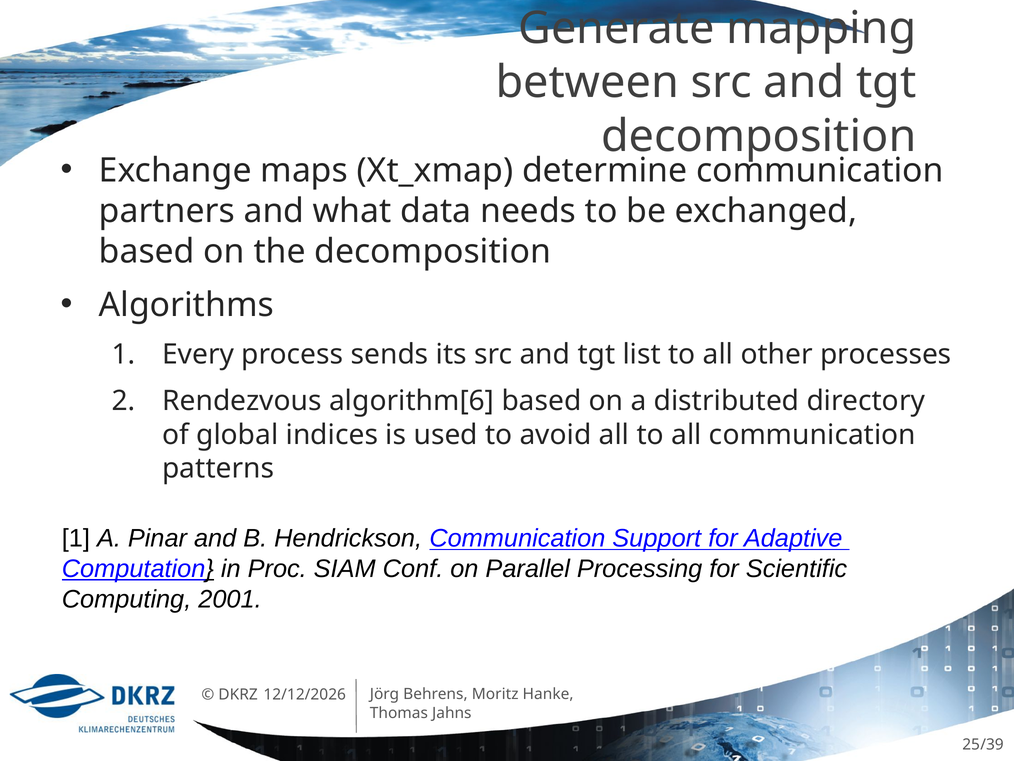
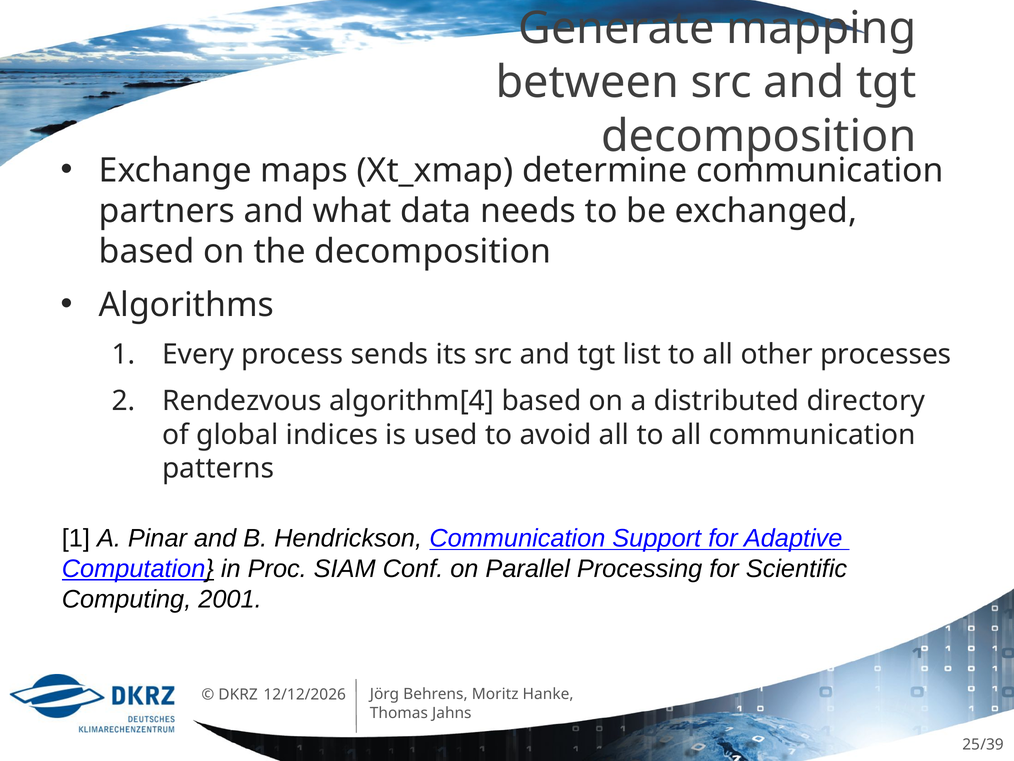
algorithm[6: algorithm[6 -> algorithm[4
